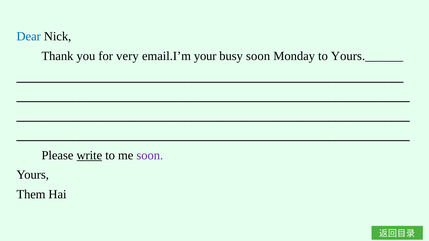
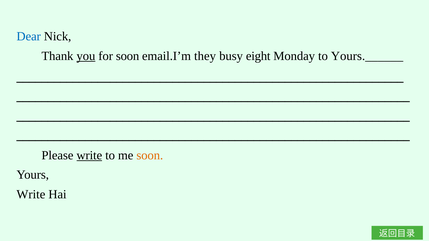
you underline: none -> present
for very: very -> soon
your: your -> they
busy soon: soon -> eight
soon at (150, 155) colour: purple -> orange
Them at (31, 194): Them -> Write
